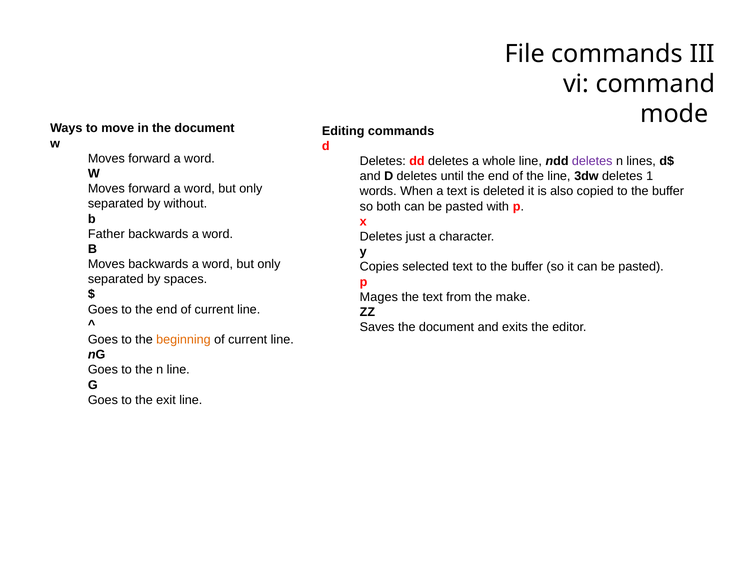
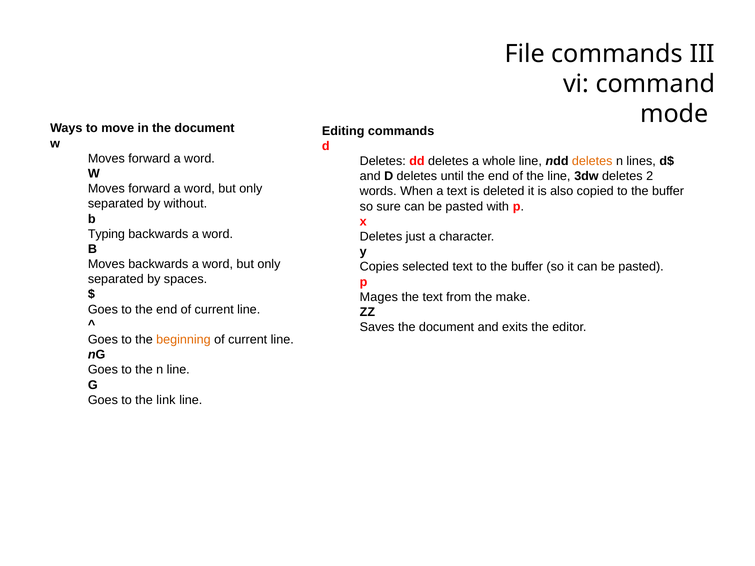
deletes at (592, 161) colour: purple -> orange
1: 1 -> 2
both: both -> sure
Father: Father -> Typing
exit: exit -> link
